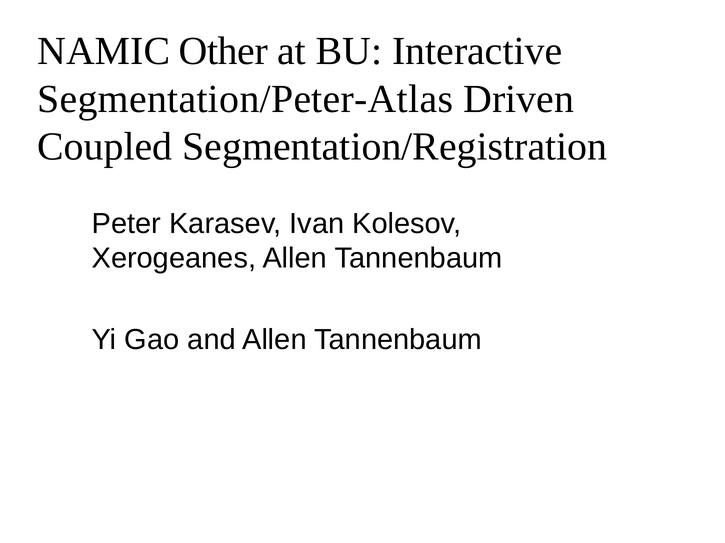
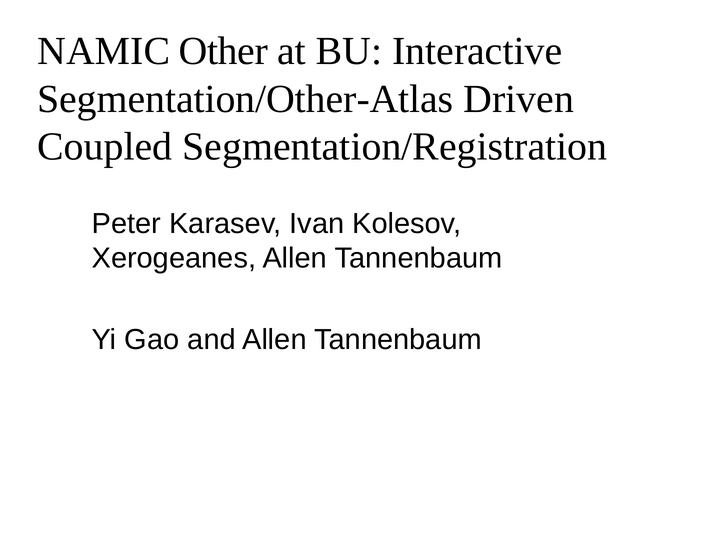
Segmentation/Peter-Atlas: Segmentation/Peter-Atlas -> Segmentation/Other-Atlas
